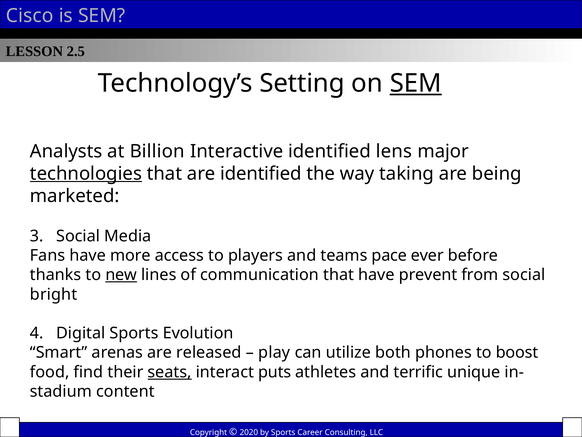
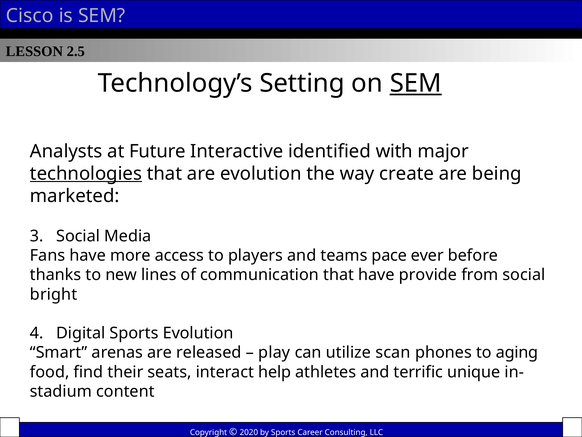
Billion: Billion -> Future
lens: lens -> with
are identified: identified -> evolution
taking: taking -> create
new underline: present -> none
prevent: prevent -> provide
both: both -> scan
boost: boost -> aging
seats underline: present -> none
puts: puts -> help
